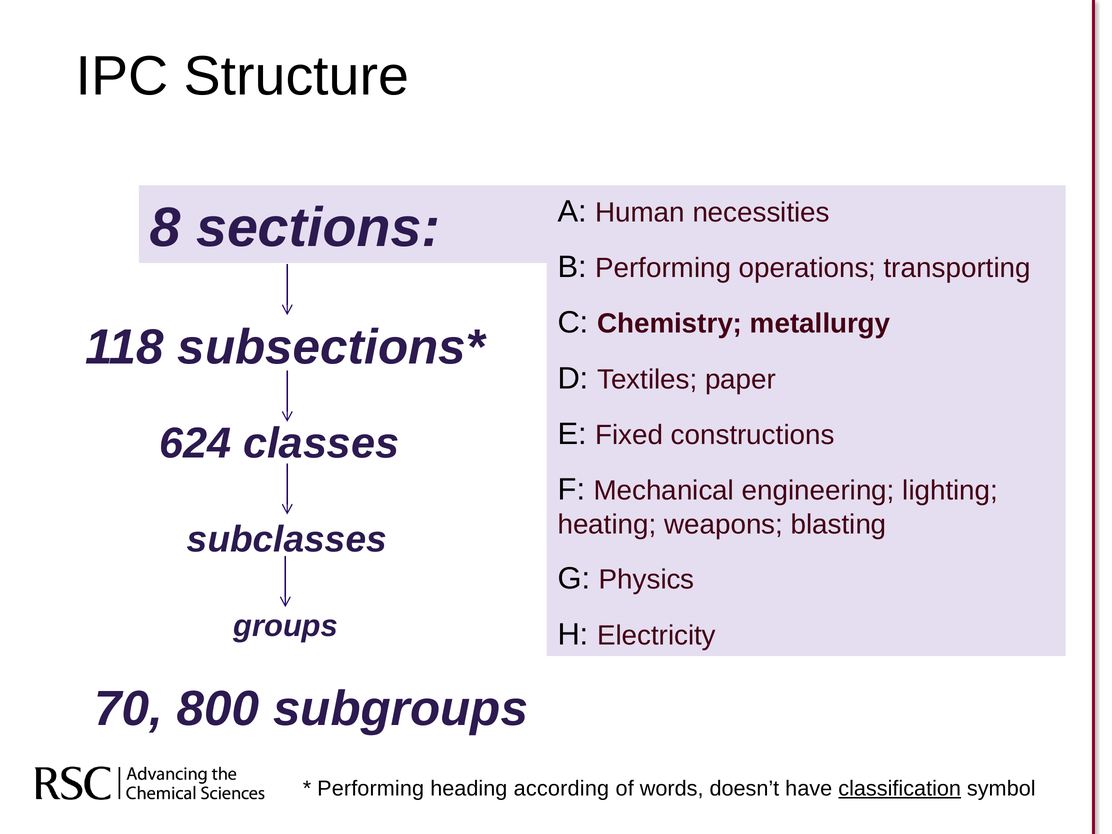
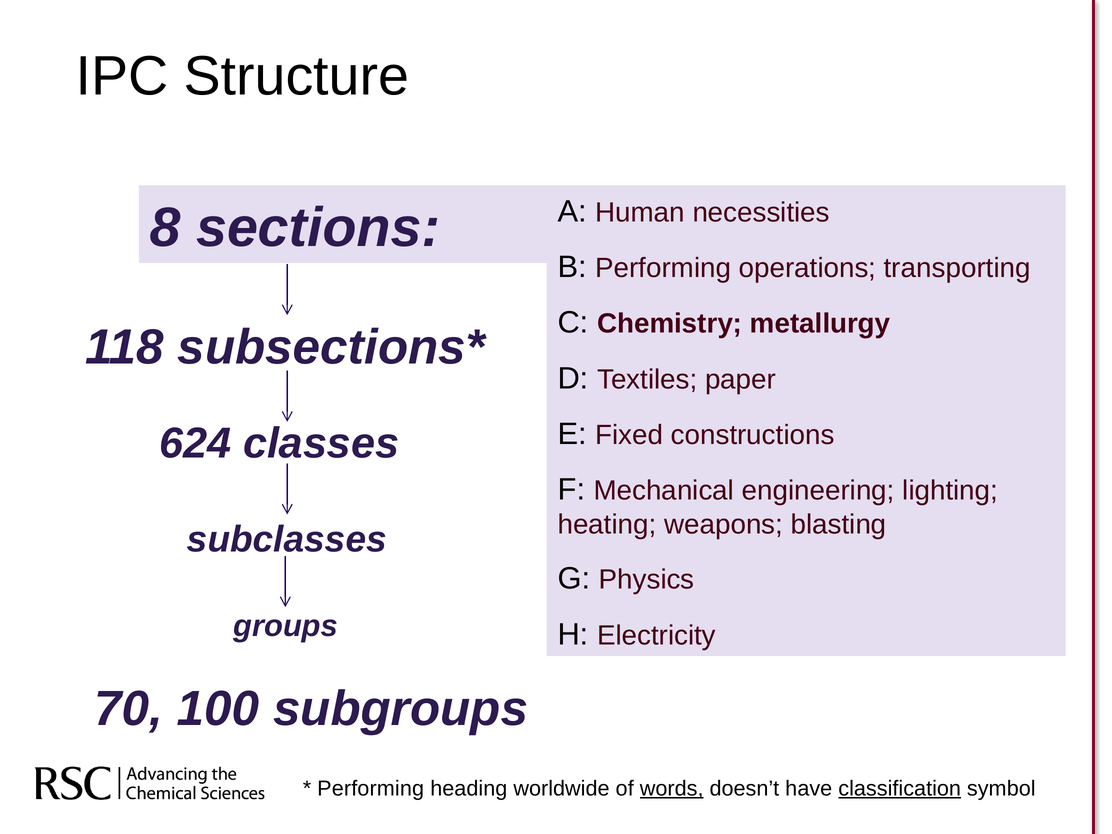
800: 800 -> 100
according: according -> worldwide
words underline: none -> present
